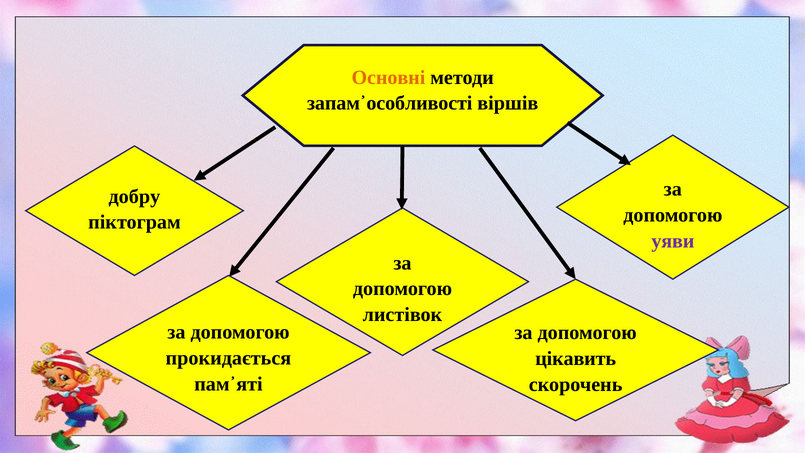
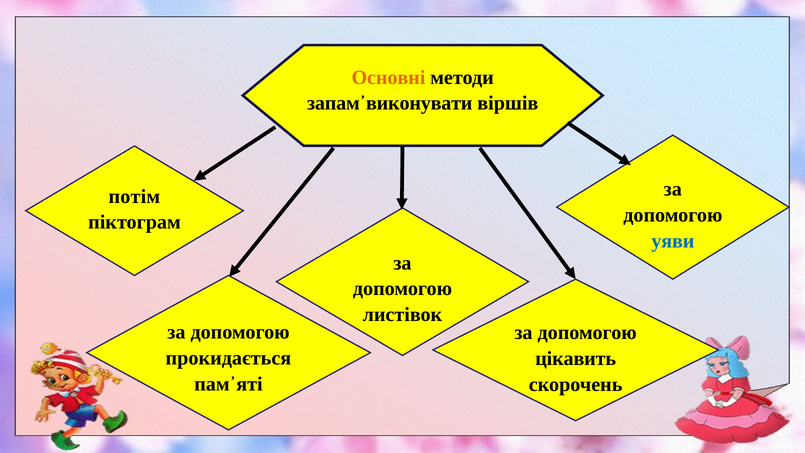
запам᾽особливості: запам᾽особливості -> запам᾽виконувати
добру: добру -> потім
уяви colour: purple -> blue
